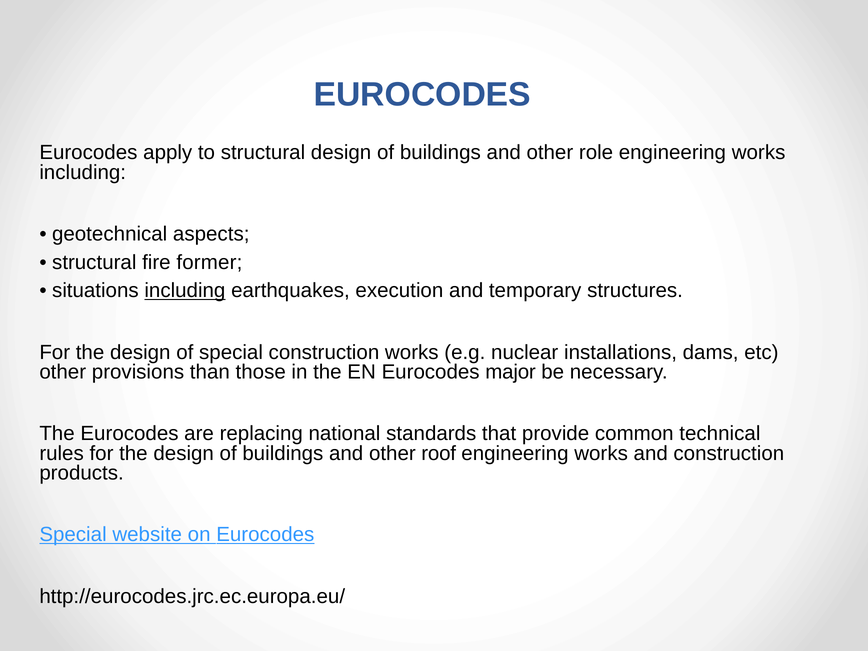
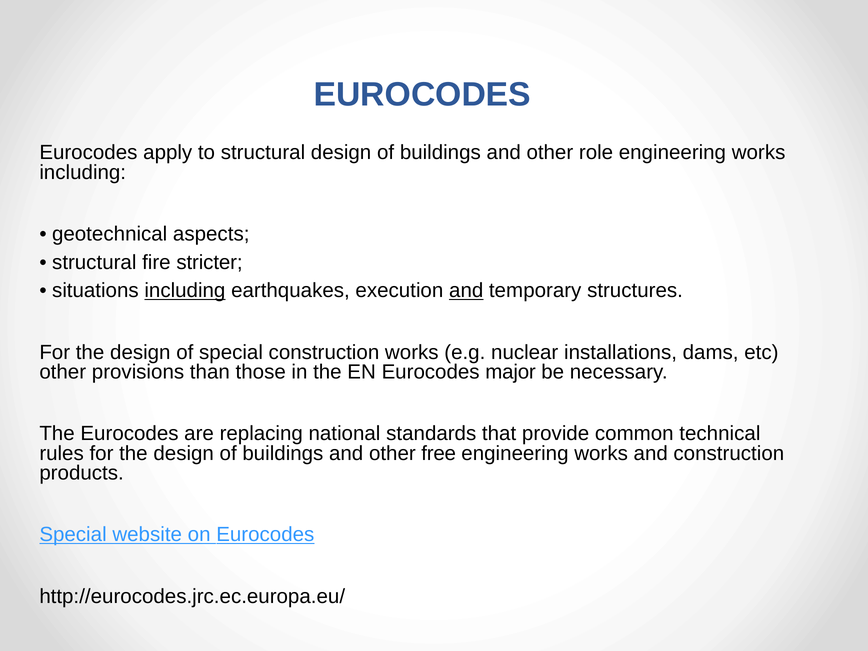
former: former -> stricter
and at (466, 291) underline: none -> present
roof: roof -> free
